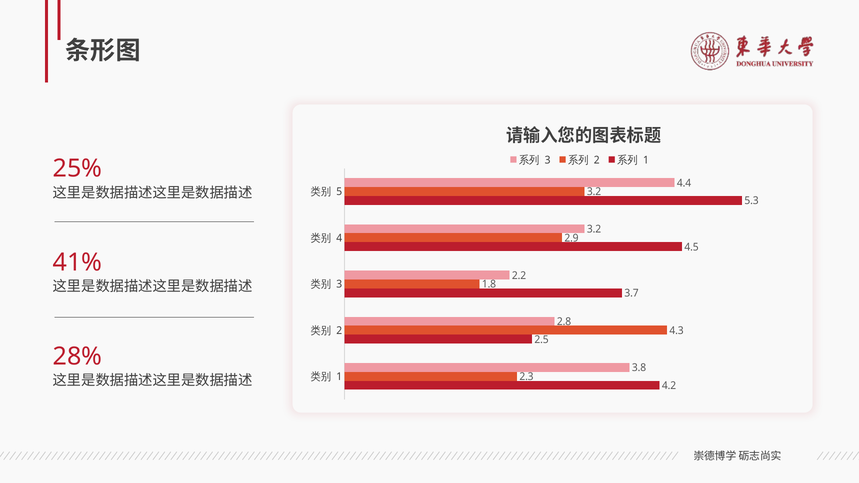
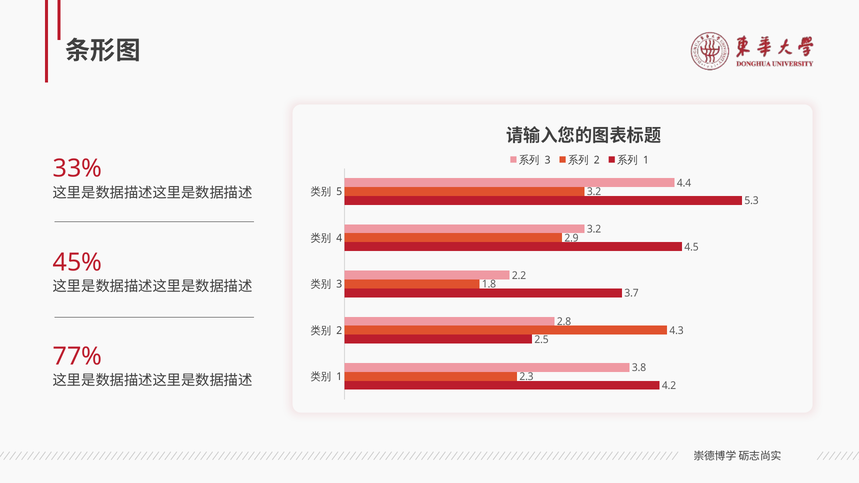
25%: 25% -> 33%
41%: 41% -> 45%
28%: 28% -> 77%
